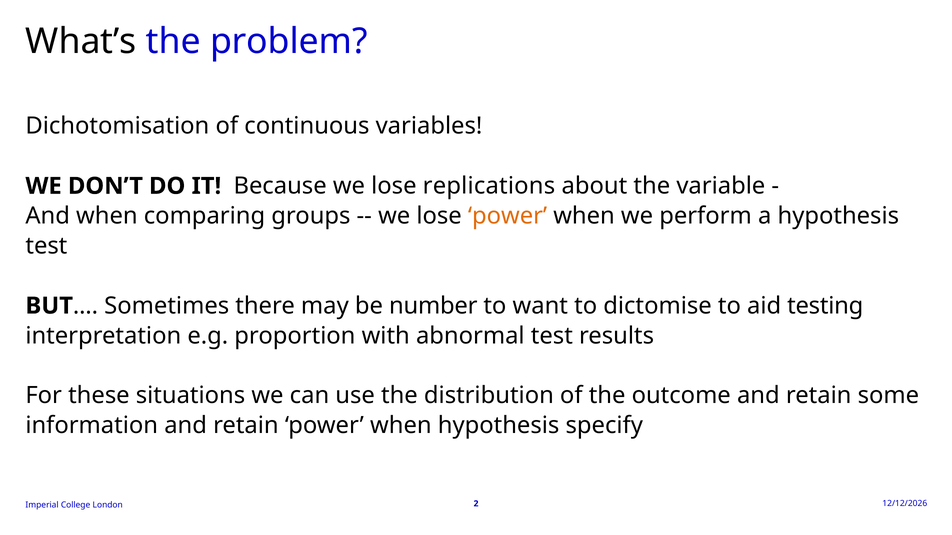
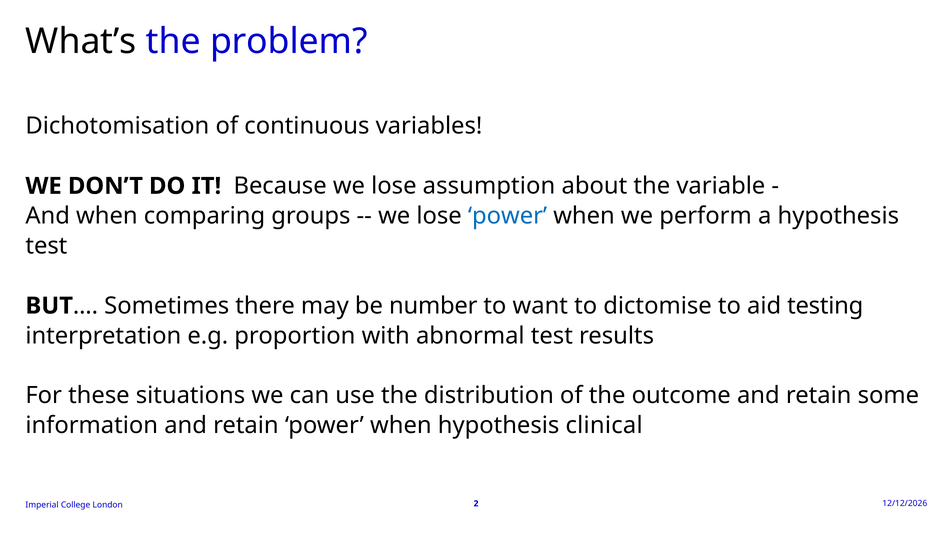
replications: replications -> assumption
power at (508, 216) colour: orange -> blue
specify: specify -> clinical
